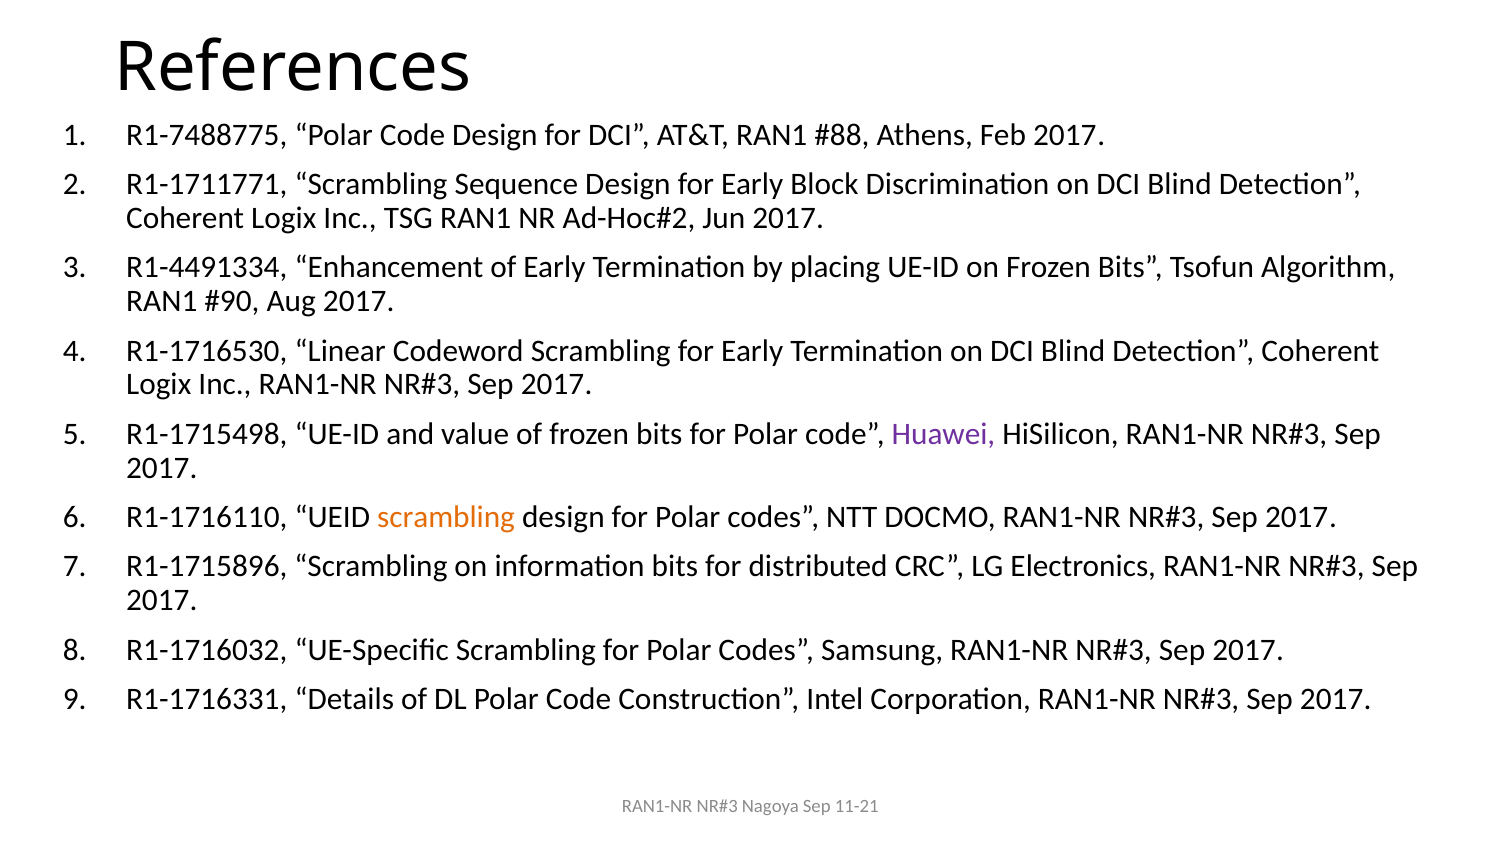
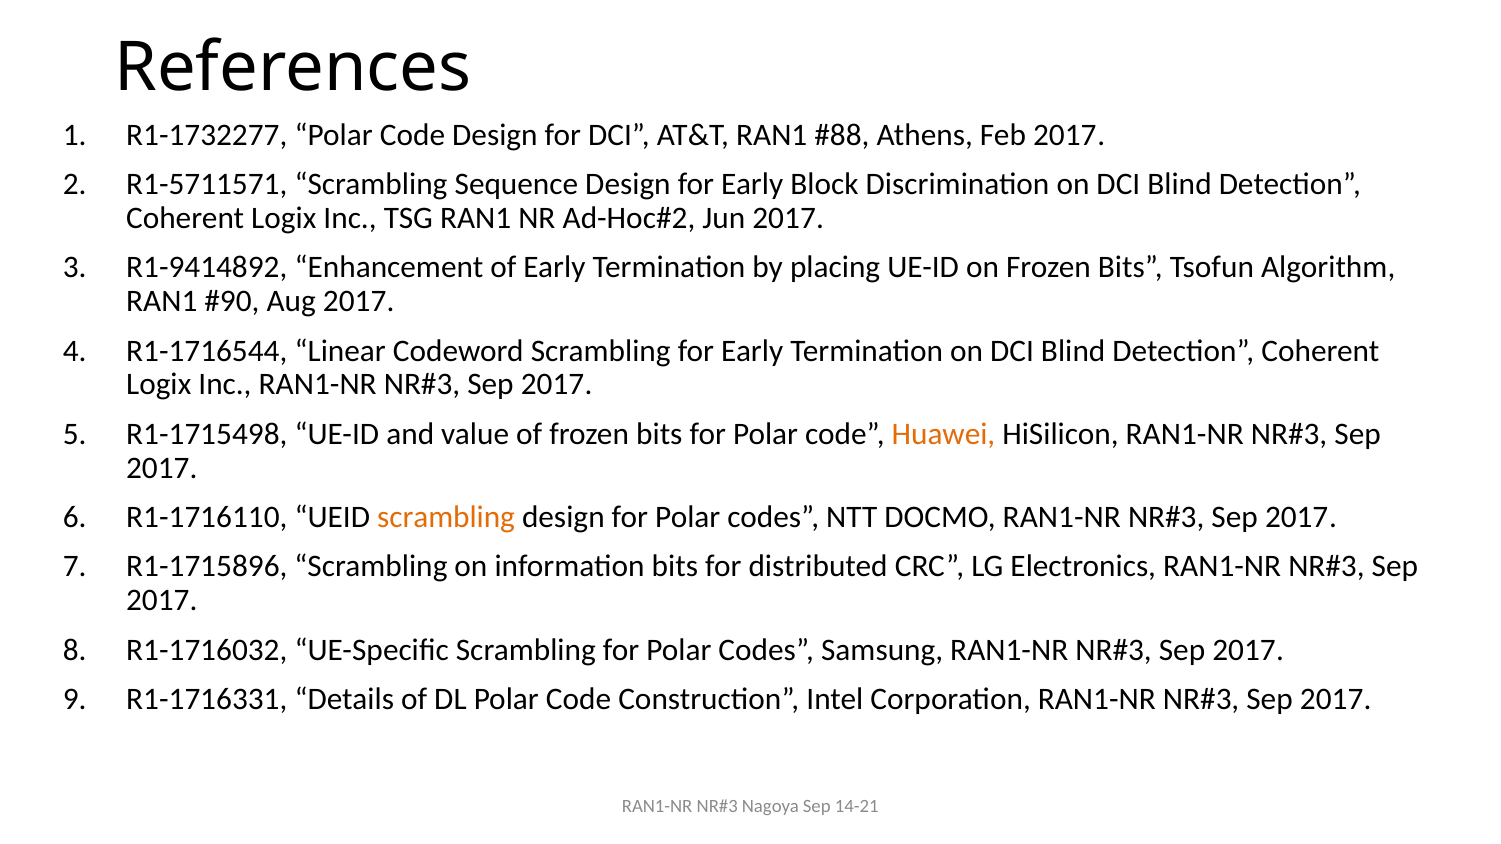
R1-7488775: R1-7488775 -> R1-1732277
R1-1711771: R1-1711771 -> R1-5711571
R1-4491334: R1-4491334 -> R1-9414892
R1-1716530: R1-1716530 -> R1-1716544
Huawei colour: purple -> orange
11-21: 11-21 -> 14-21
